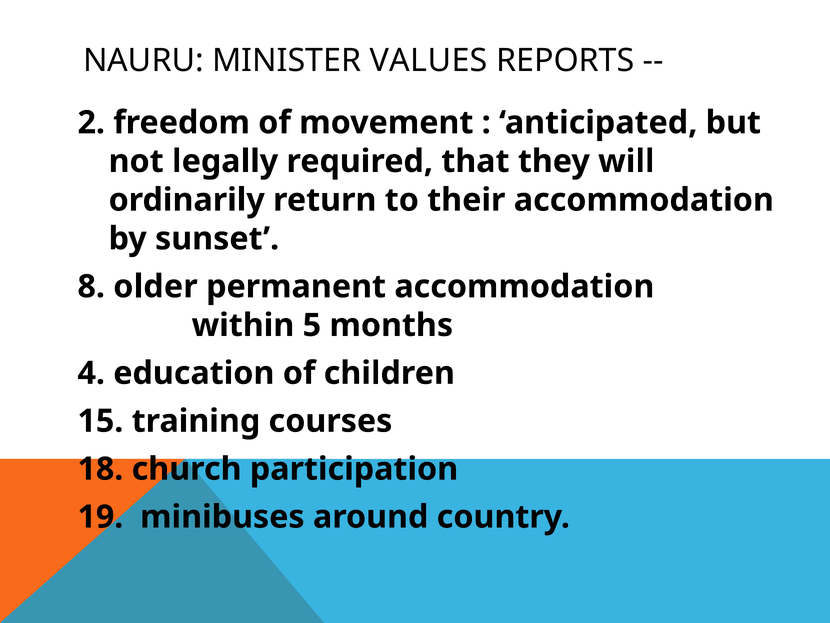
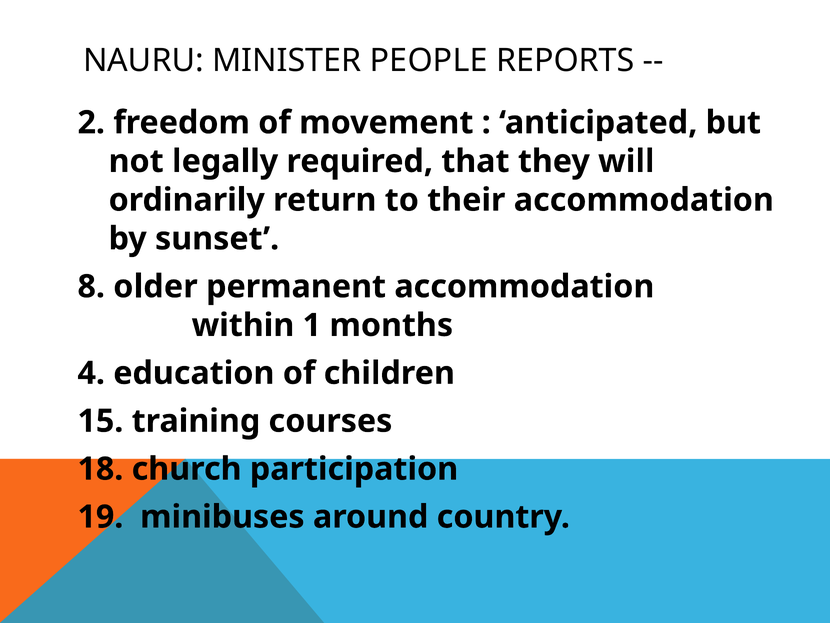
VALUES: VALUES -> PEOPLE
5: 5 -> 1
